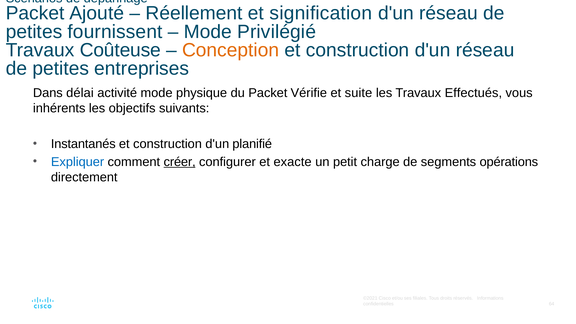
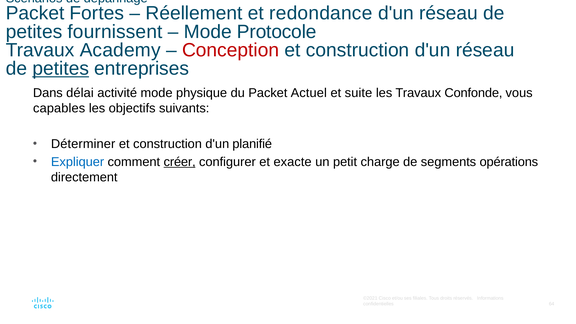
Ajouté: Ajouté -> Fortes
signification: signification -> redondance
Privilégié: Privilégié -> Protocole
Coûteuse: Coûteuse -> Academy
Conception colour: orange -> red
petites at (61, 69) underline: none -> present
Vérifie: Vérifie -> Actuel
Effectués: Effectués -> Confonde
inhérents: inhérents -> capables
Instantanés: Instantanés -> Déterminer
